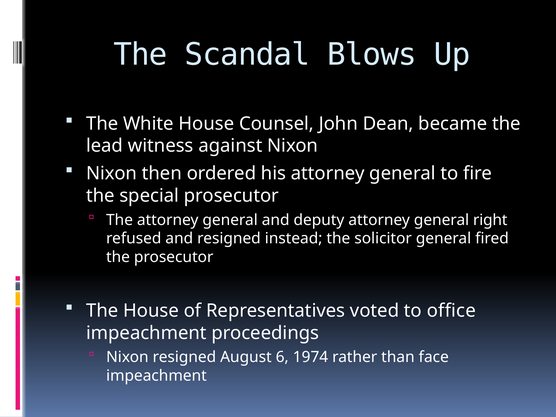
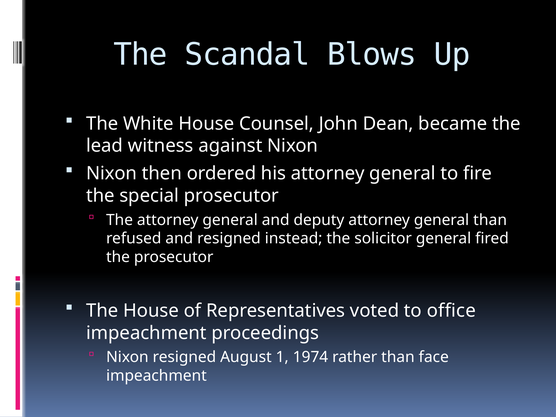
general right: right -> than
6: 6 -> 1
